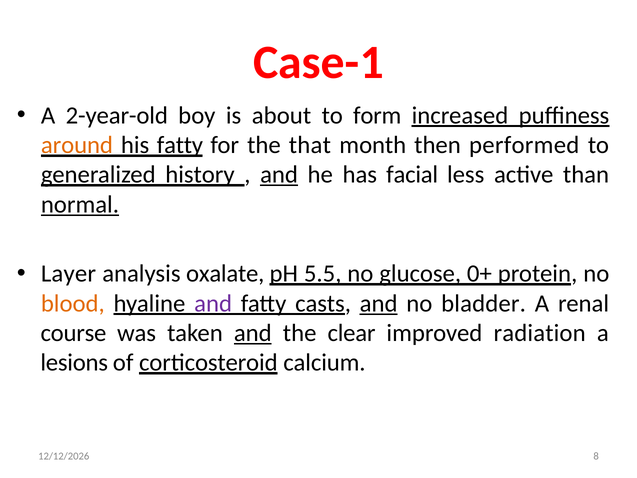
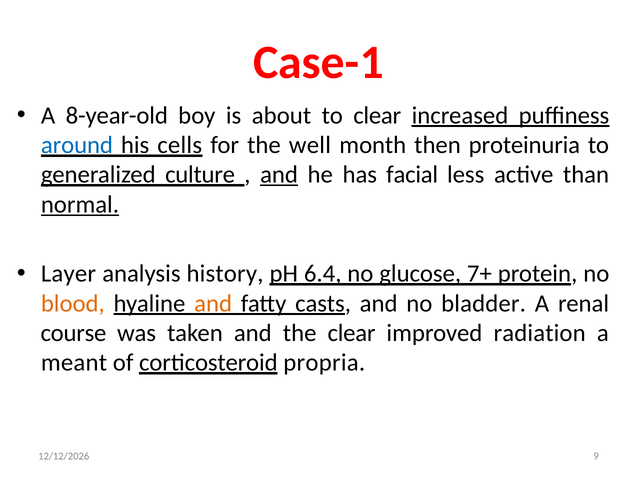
2-year-old: 2-year-old -> 8-year-old
to form: form -> clear
around colour: orange -> blue
his fatty: fatty -> cells
that: that -> well
performed: performed -> proteinuria
history: history -> culture
oxalate: oxalate -> history
5.5: 5.5 -> 6.4
0+: 0+ -> 7+
and at (213, 303) colour: purple -> orange
and at (379, 303) underline: present -> none
and at (253, 333) underline: present -> none
lesions: lesions -> meant
calcium: calcium -> propria
8: 8 -> 9
